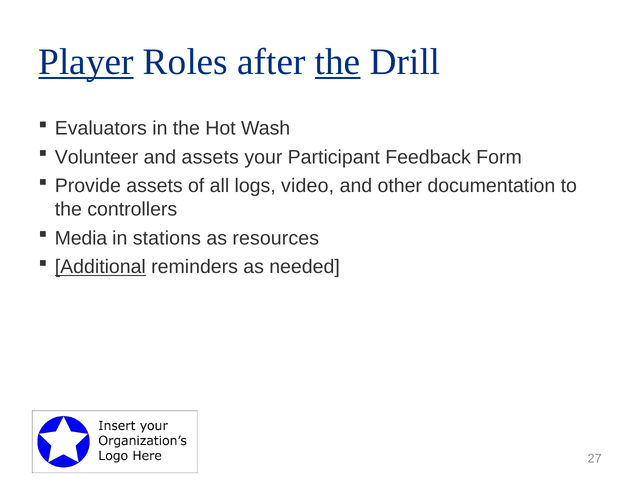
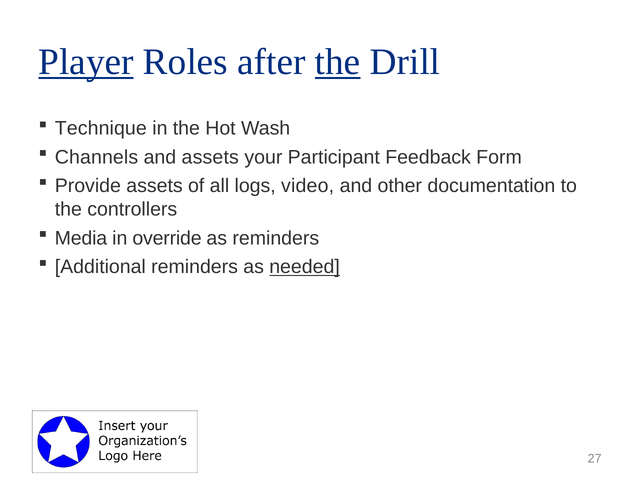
Evaluators: Evaluators -> Technique
Volunteer: Volunteer -> Channels
stations: stations -> override
as resources: resources -> reminders
Additional underline: present -> none
needed underline: none -> present
